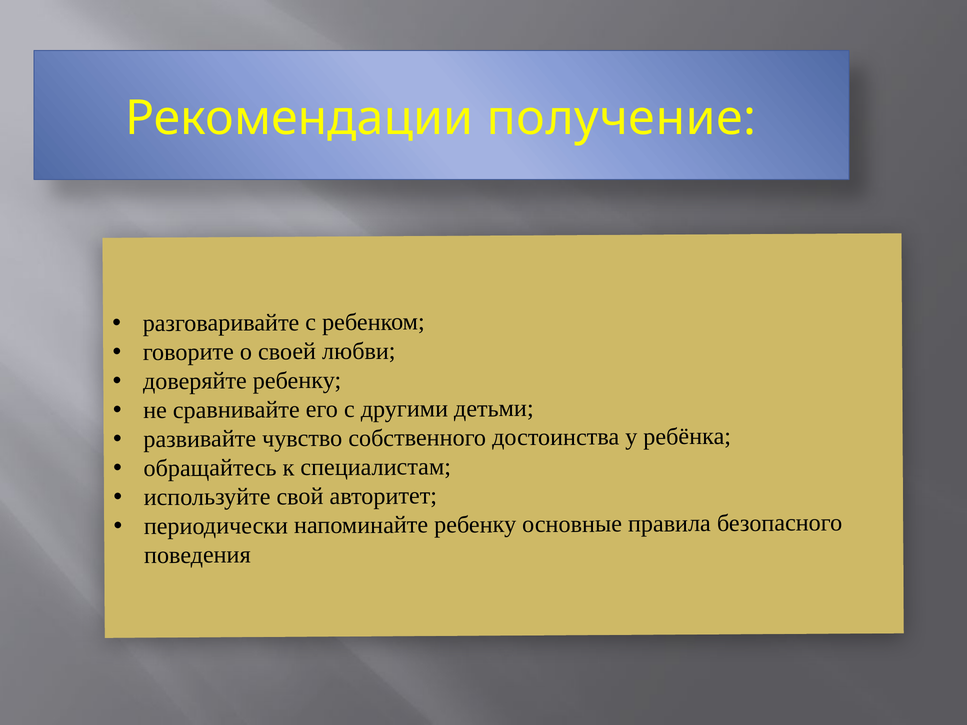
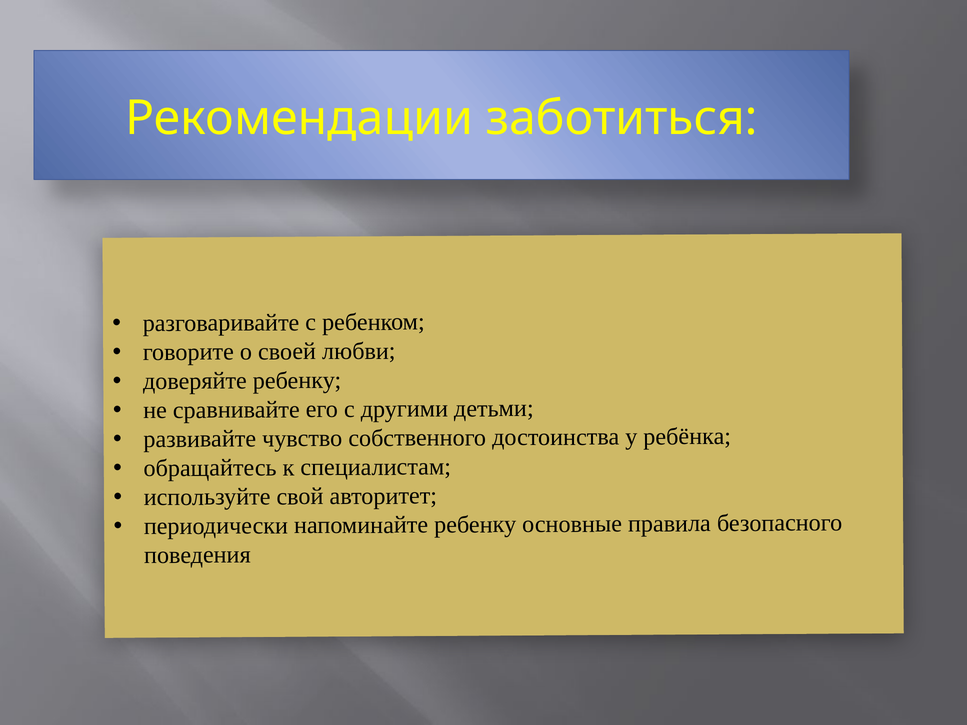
получение: получение -> заботиться
